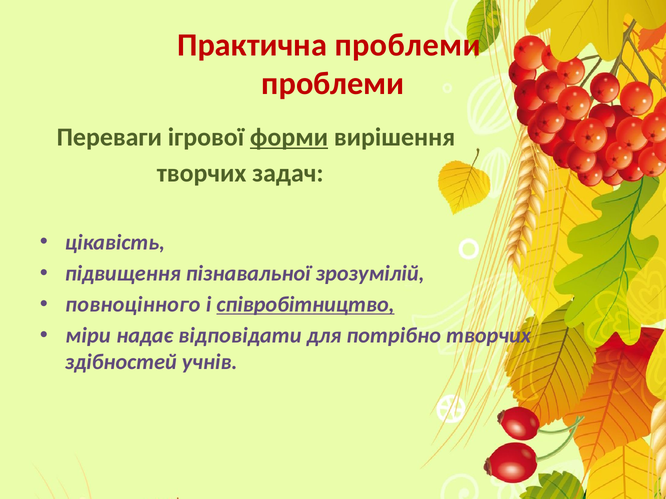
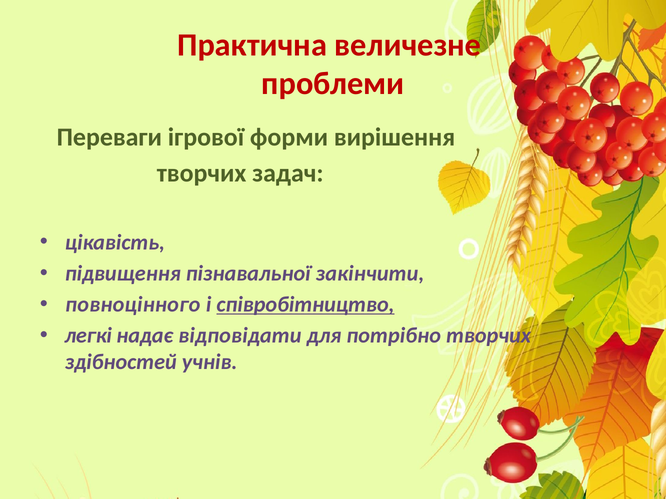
Практична проблеми: проблеми -> величезне
форми underline: present -> none
зрозумілій: зрозумілій -> закінчити
міри: міри -> легкі
